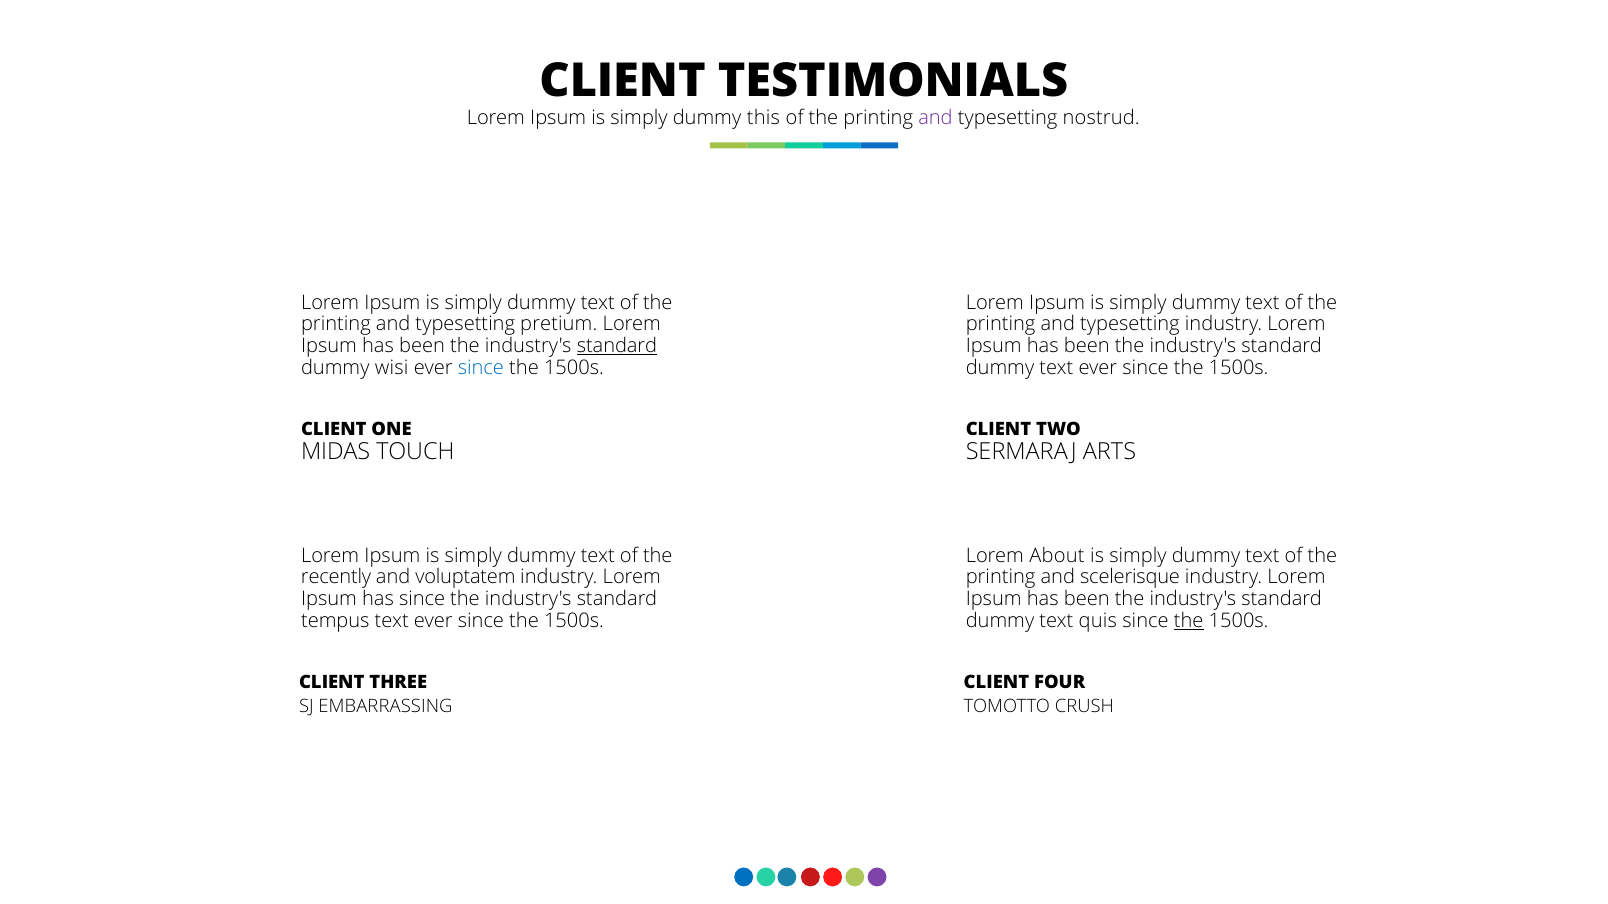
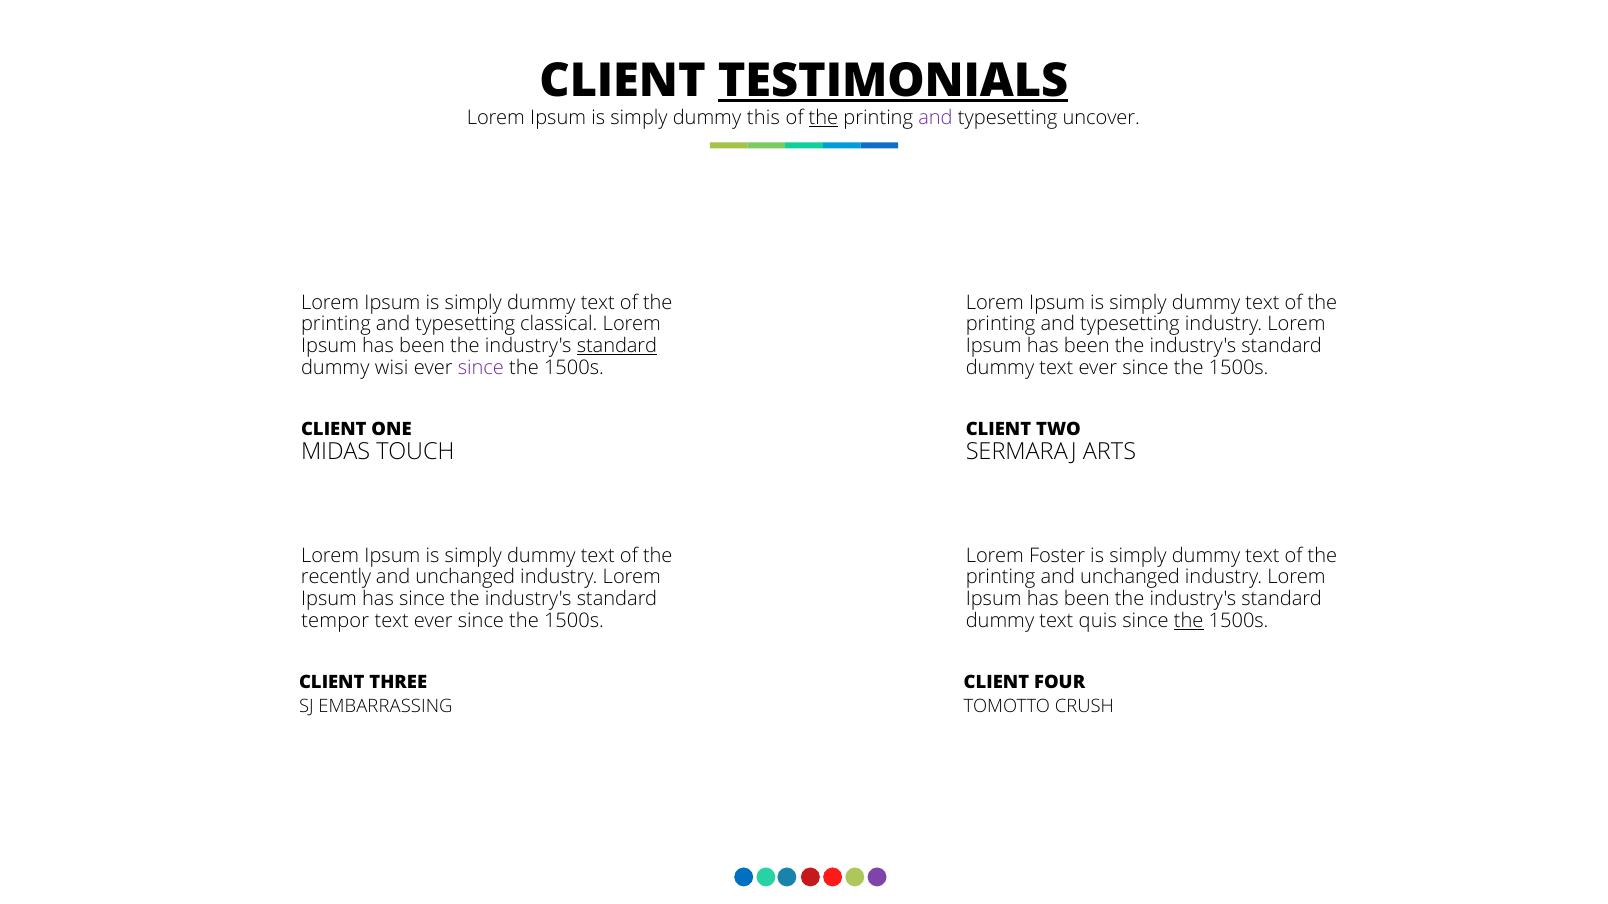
TESTIMONIALS underline: none -> present
the at (823, 118) underline: none -> present
nostrud: nostrud -> uncover
pretium: pretium -> classical
since at (481, 368) colour: blue -> purple
About: About -> Foster
voluptatem at (465, 578): voluptatem -> unchanged
printing and scelerisque: scelerisque -> unchanged
tempus: tempus -> tempor
